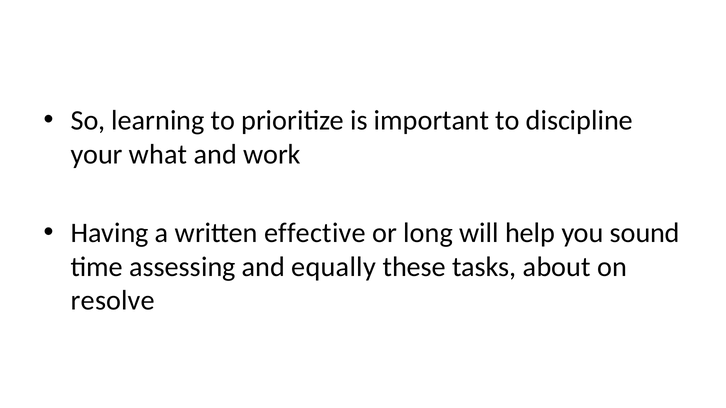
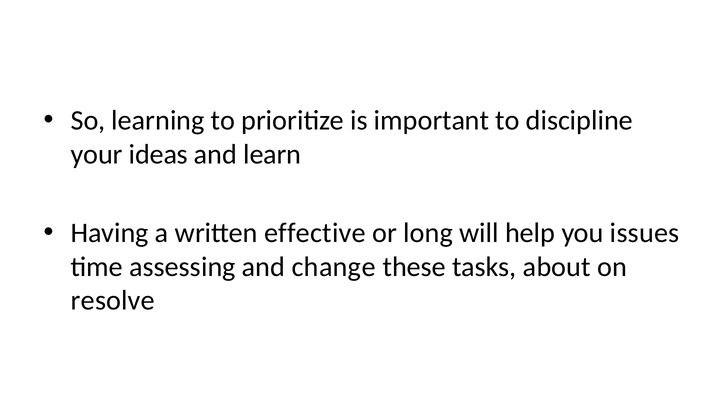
what: what -> ideas
work: work -> learn
sound: sound -> issues
equally: equally -> change
